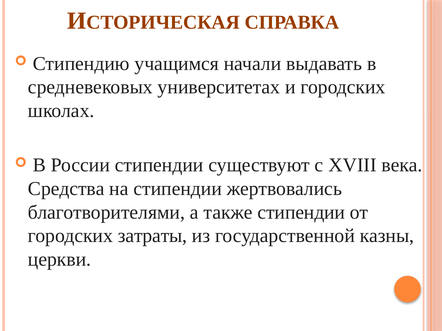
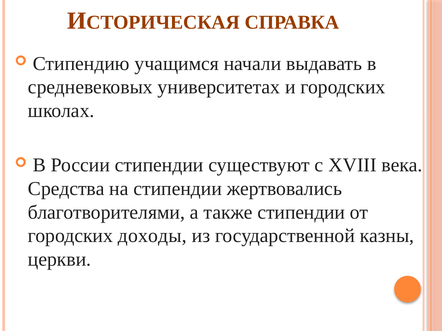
затраты: затраты -> доходы
